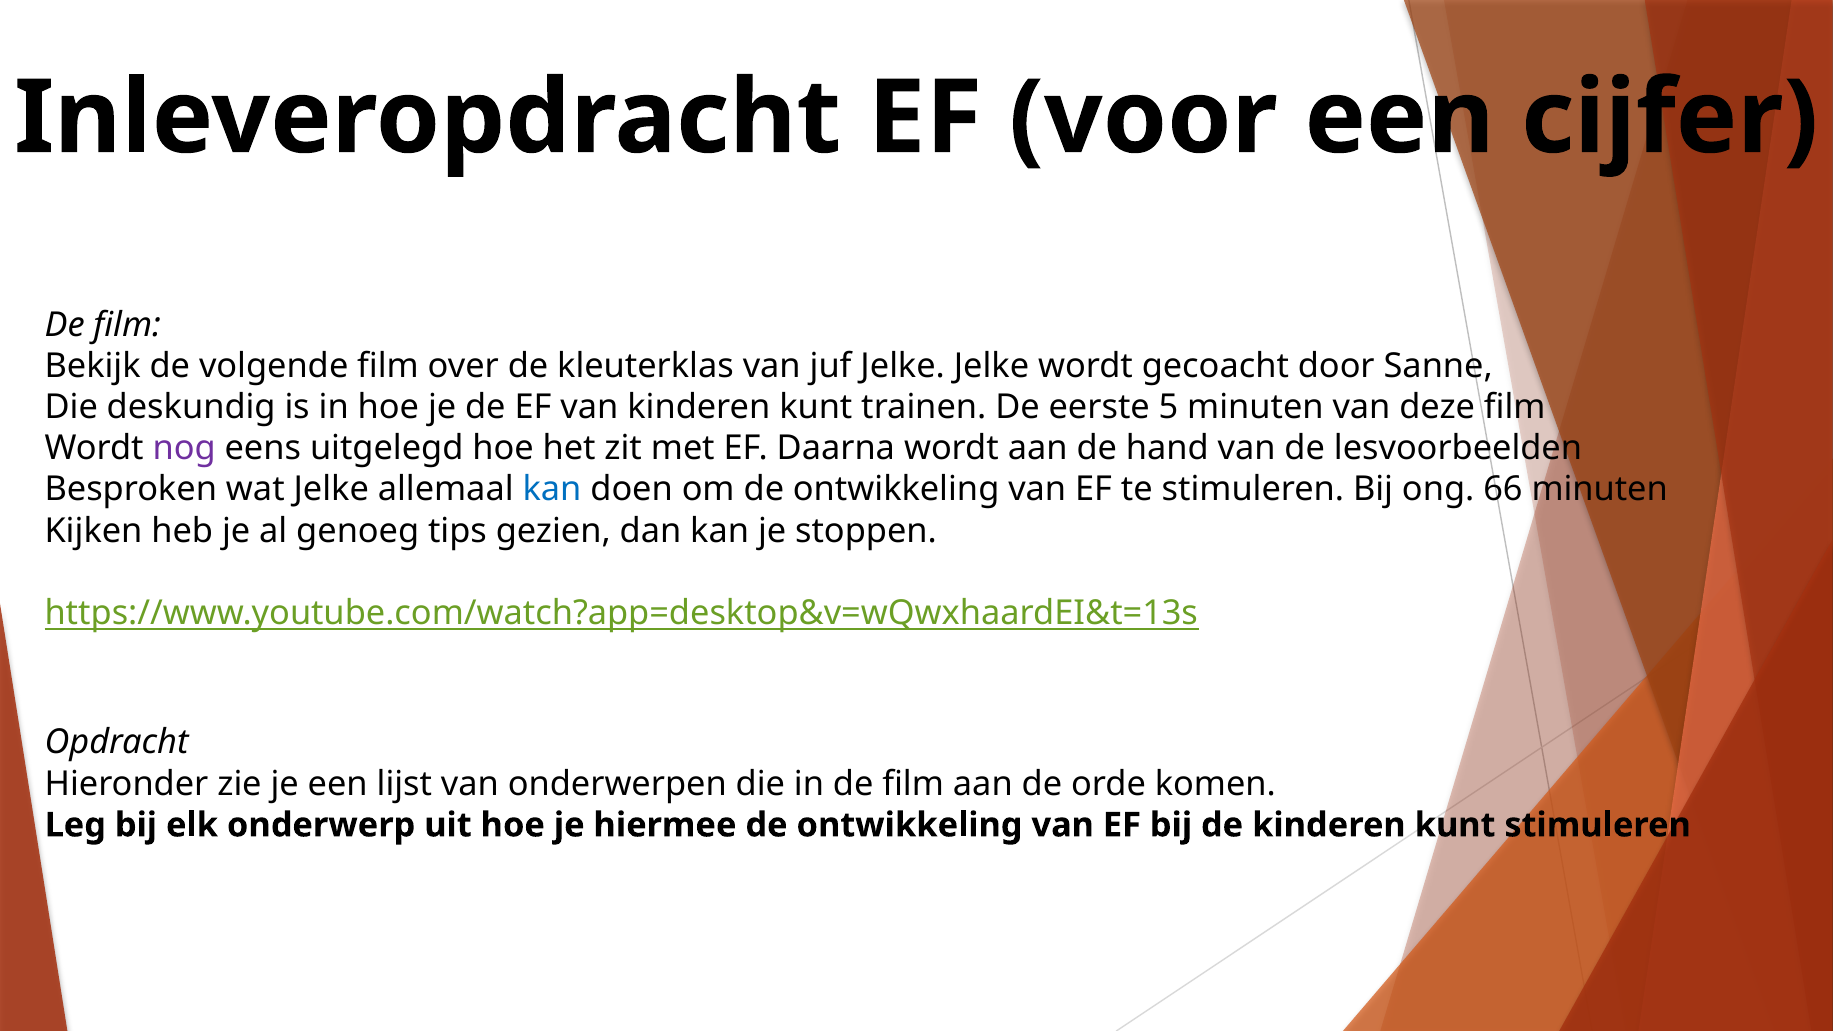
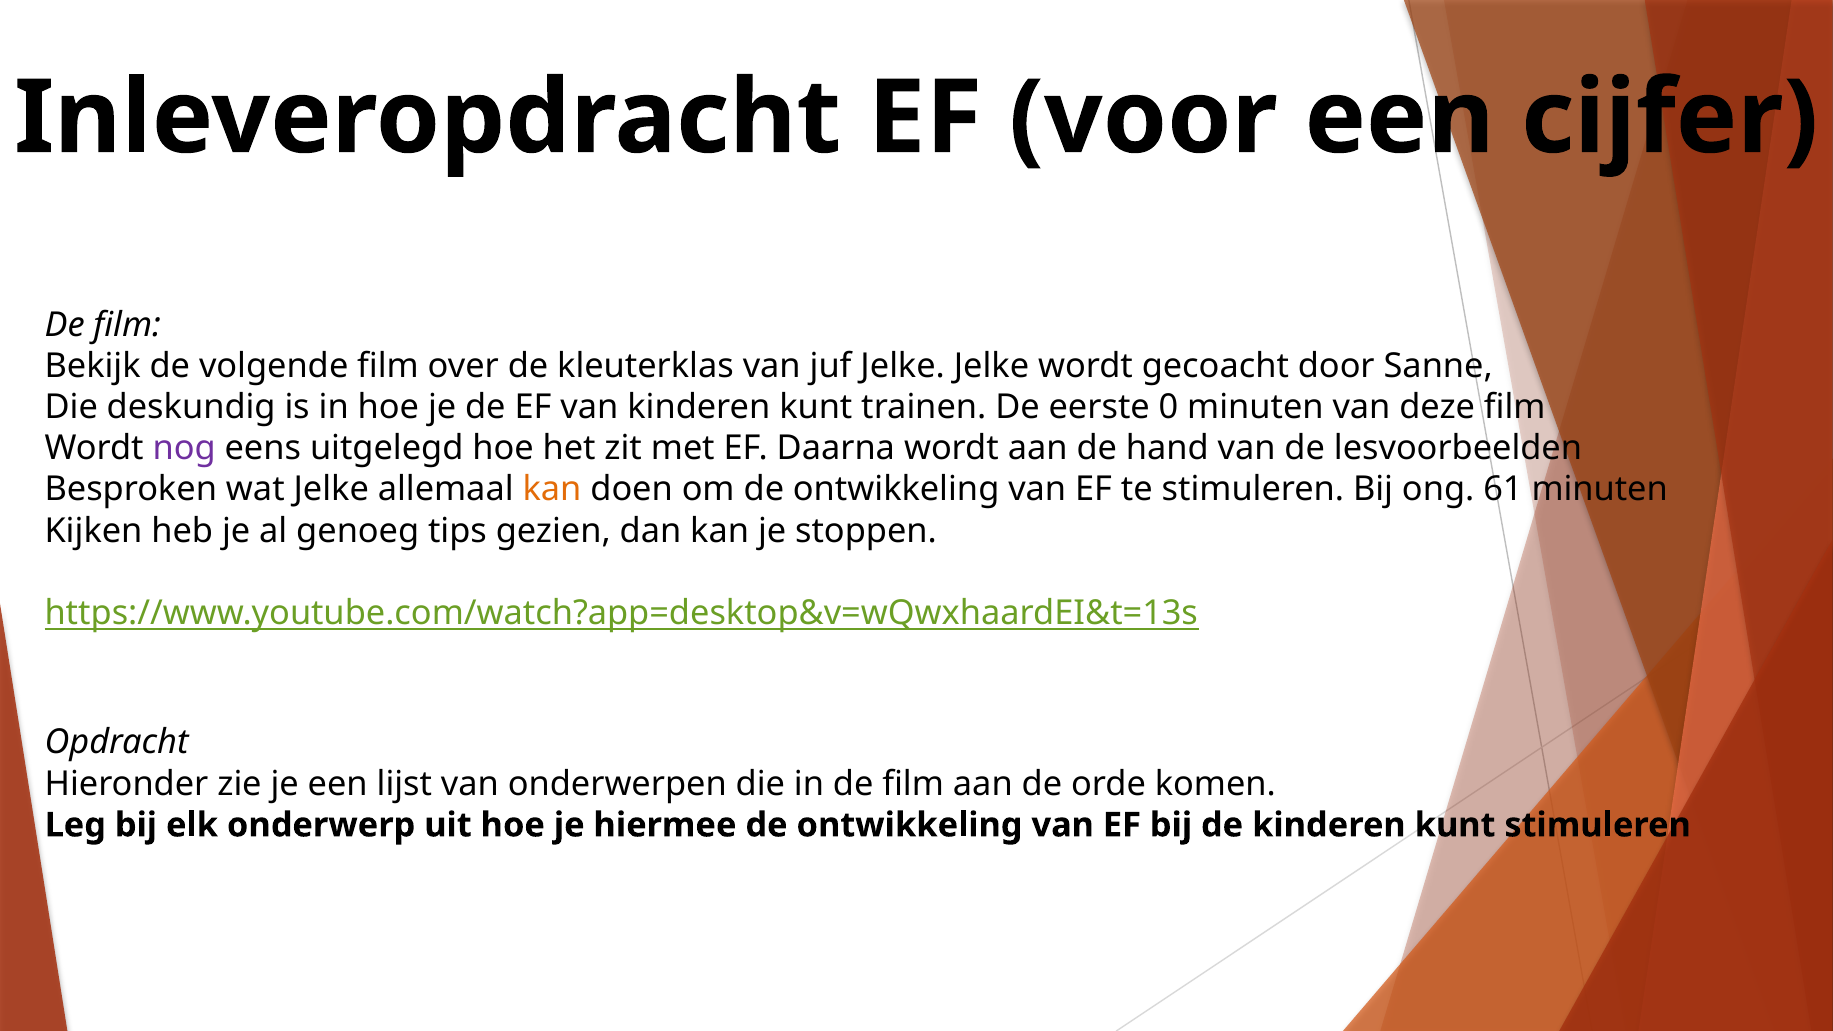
5: 5 -> 0
kan at (552, 490) colour: blue -> orange
66: 66 -> 61
